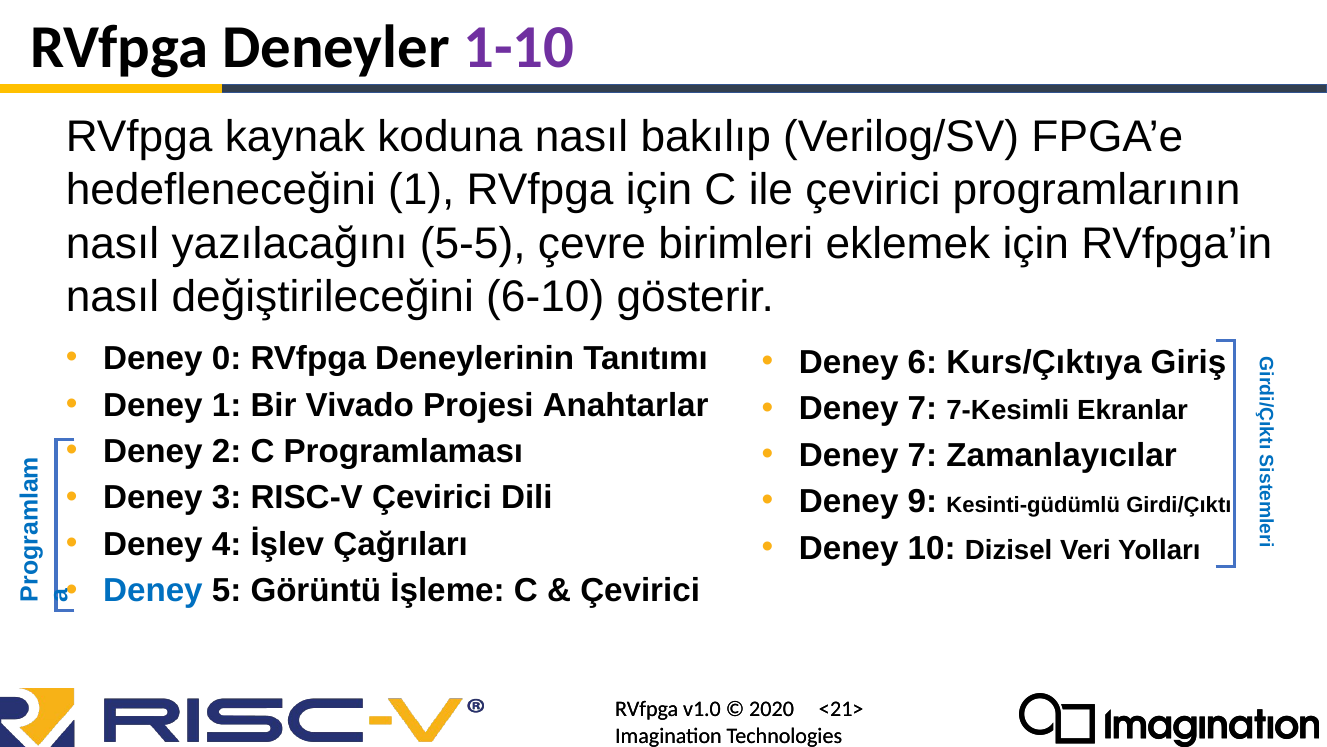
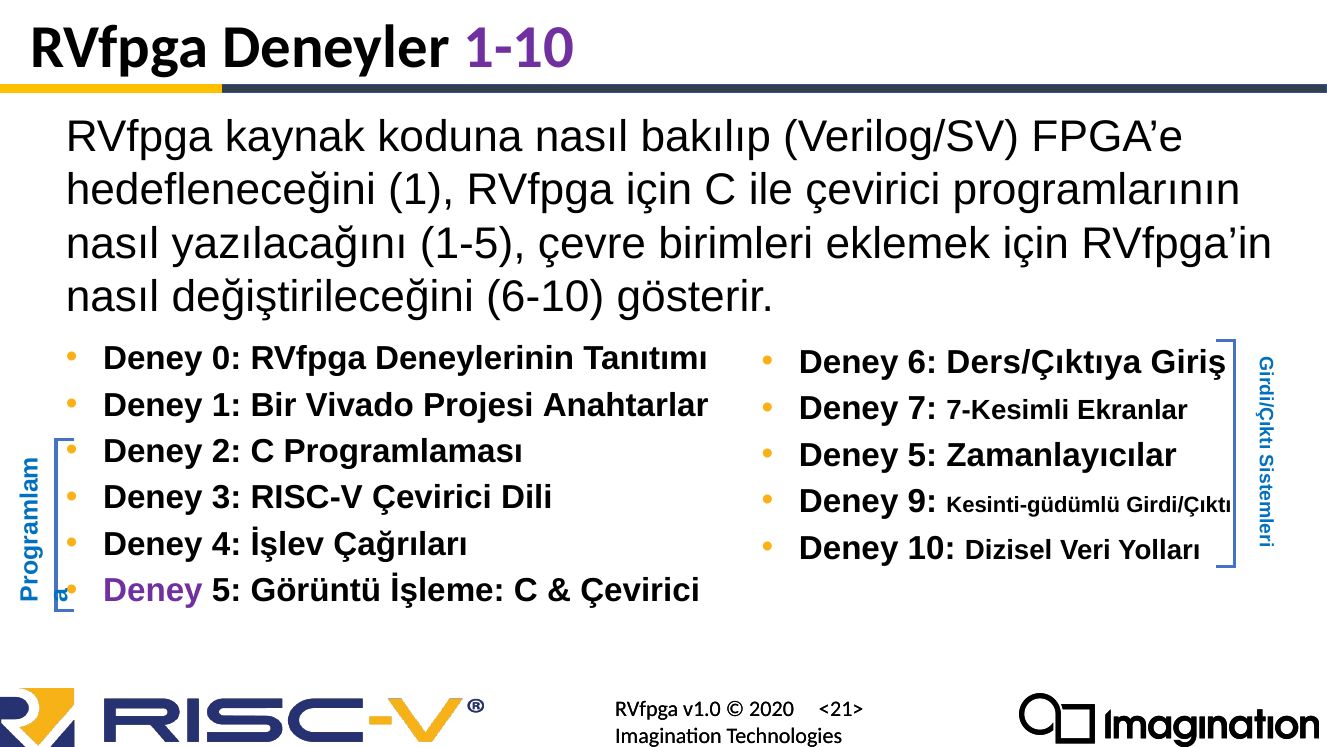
5-5: 5-5 -> 1-5
Kurs/Çıktıya: Kurs/Çıktıya -> Ders/Çıktıya
7 at (922, 455): 7 -> 5
Deney at (153, 591) colour: blue -> purple
